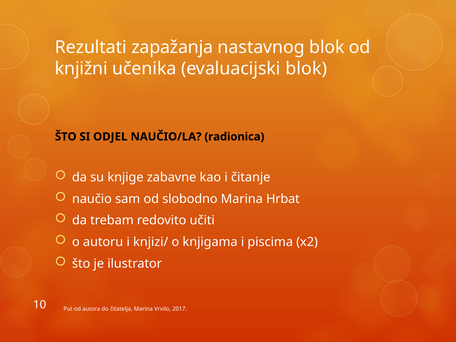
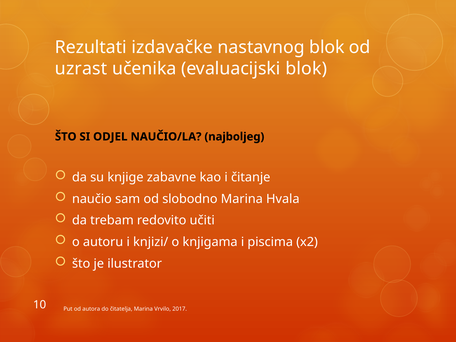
zapažanja: zapažanja -> izdavačke
knjižni: knjižni -> uzrast
radionica: radionica -> najboljeg
Hrbat: Hrbat -> Hvala
